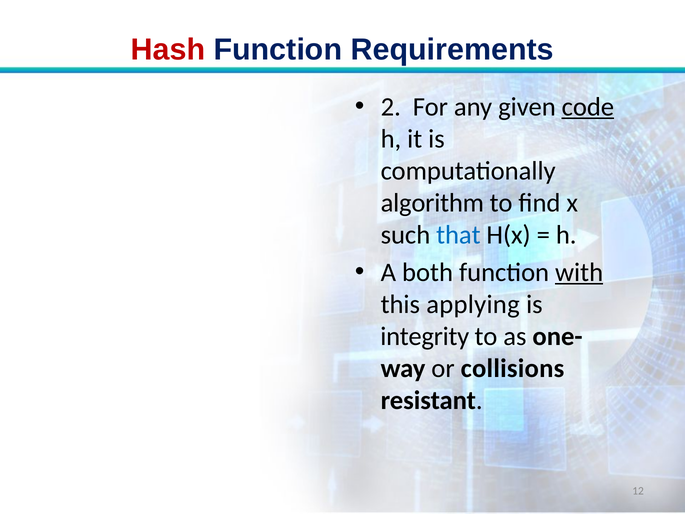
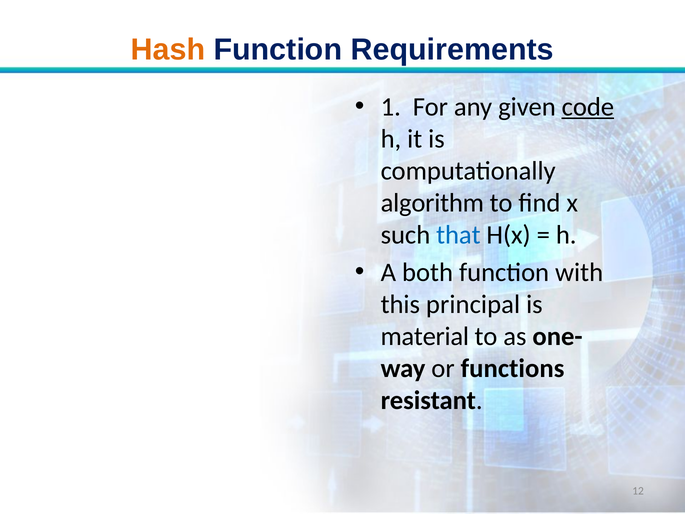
Hash colour: red -> orange
2: 2 -> 1
with underline: present -> none
applying: applying -> principal
integrity: integrity -> material
collisions: collisions -> functions
